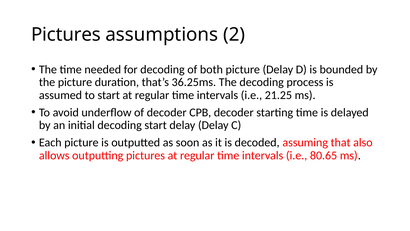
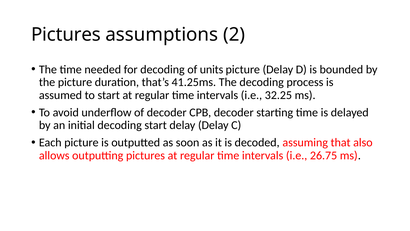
both: both -> units
36.25ms: 36.25ms -> 41.25ms
21.25: 21.25 -> 32.25
80.65: 80.65 -> 26.75
